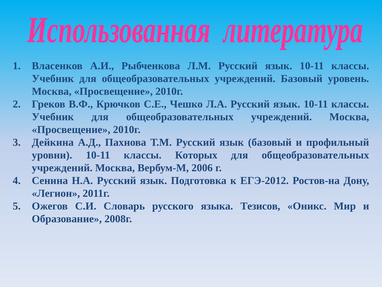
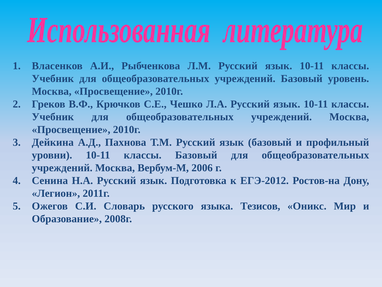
классы Которых: Которых -> Базовый
